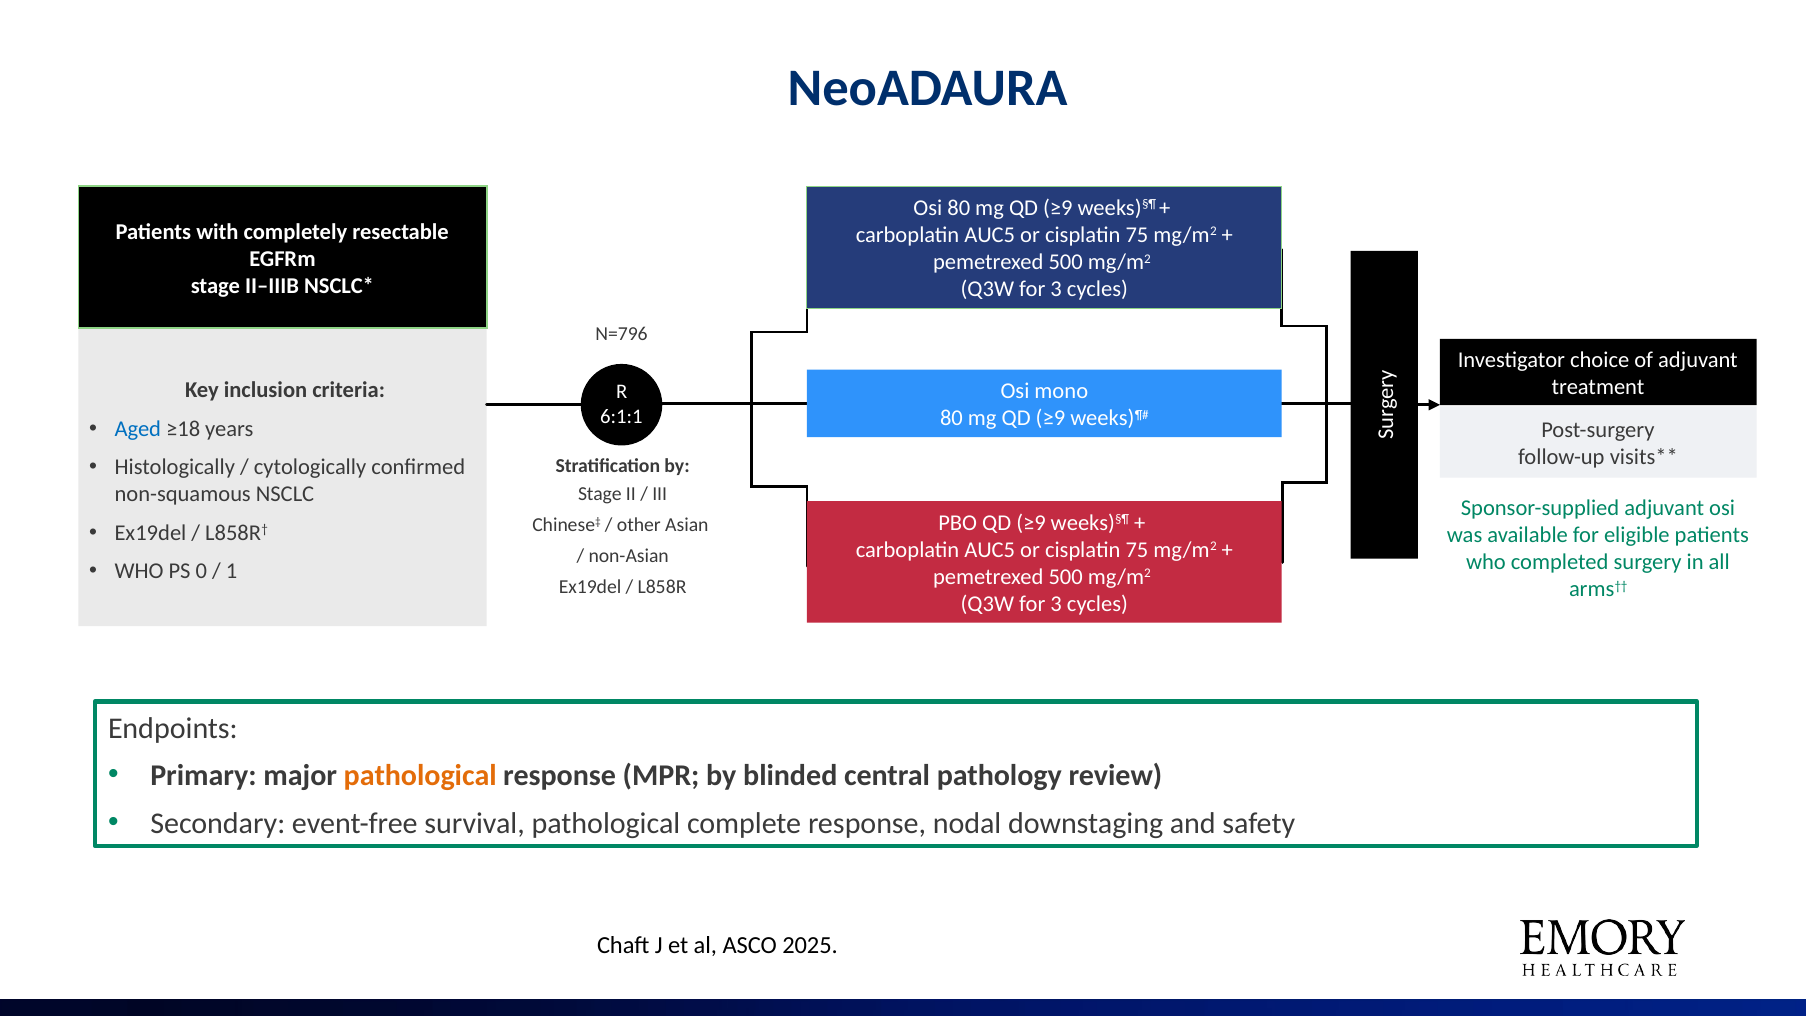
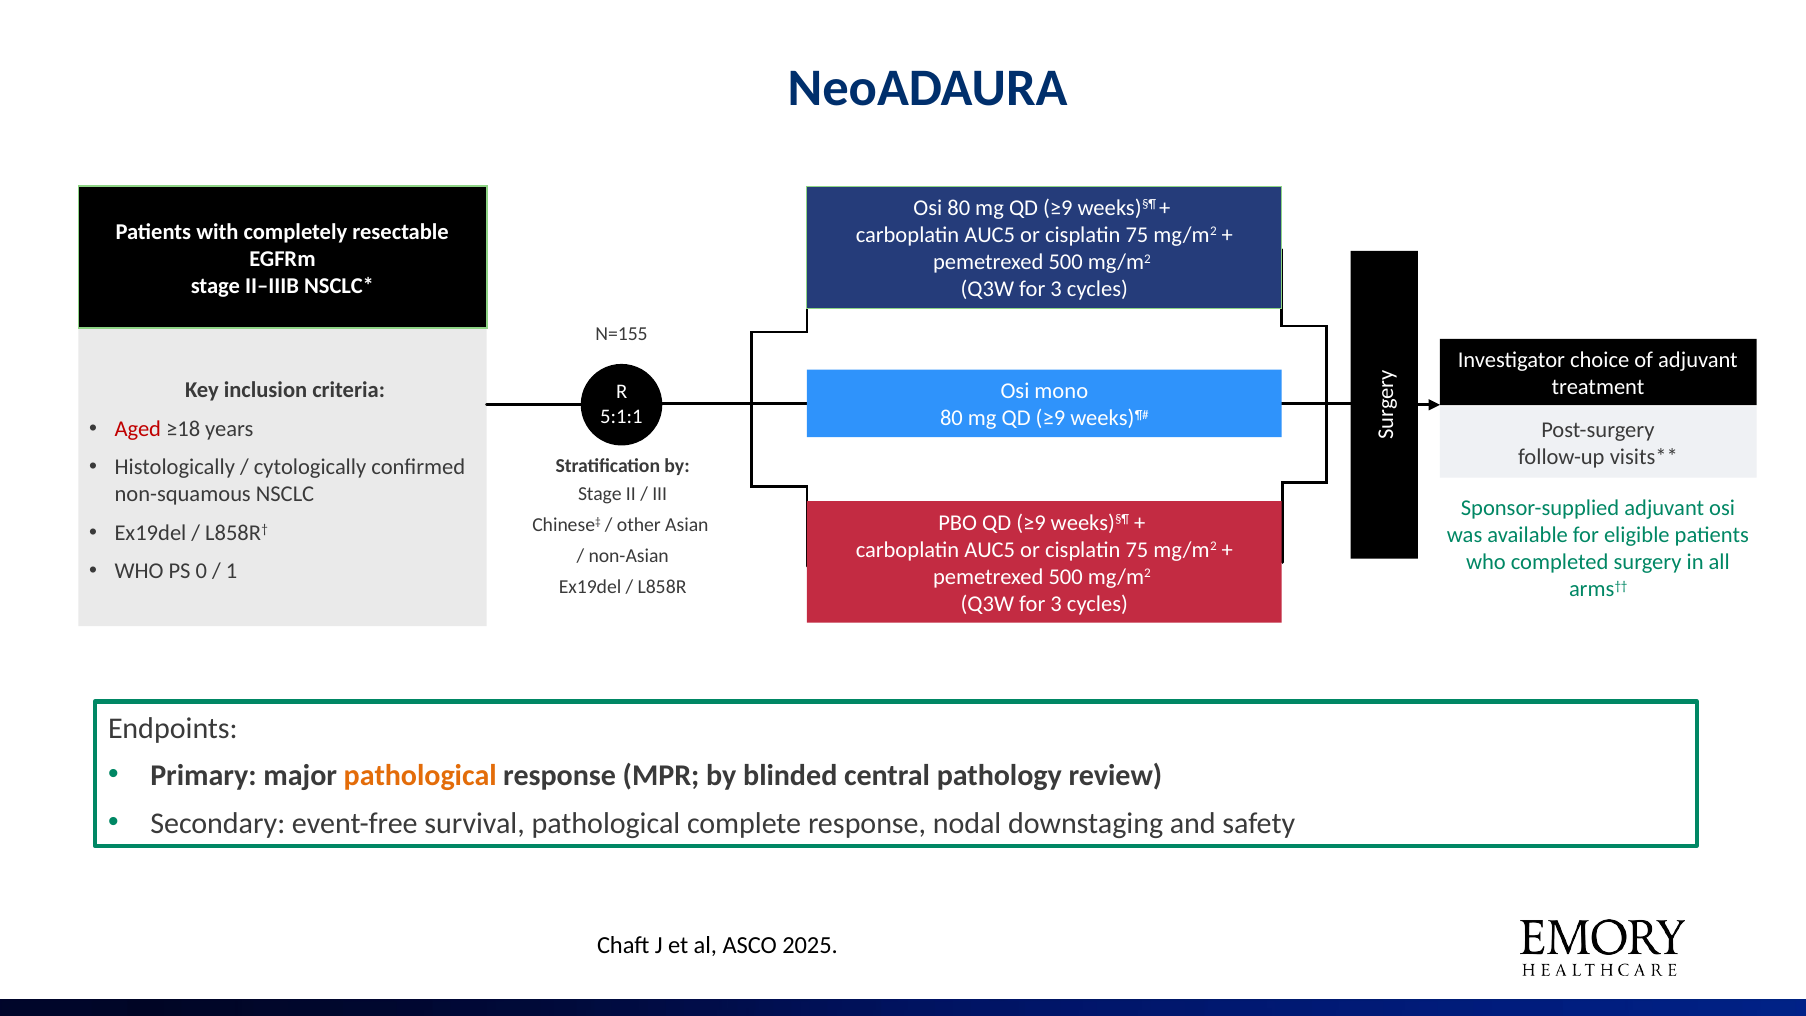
N=796: N=796 -> N=155
6:1:1: 6:1:1 -> 5:1:1
Aged colour: blue -> red
